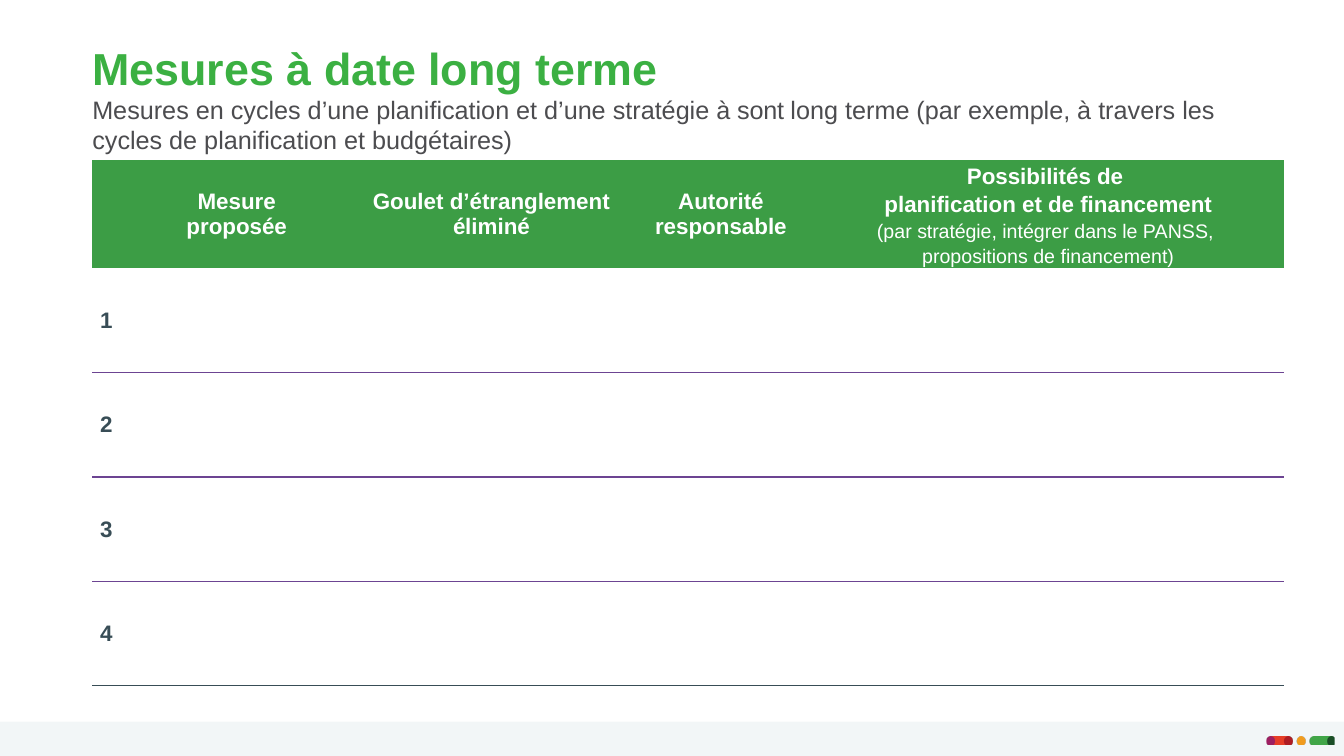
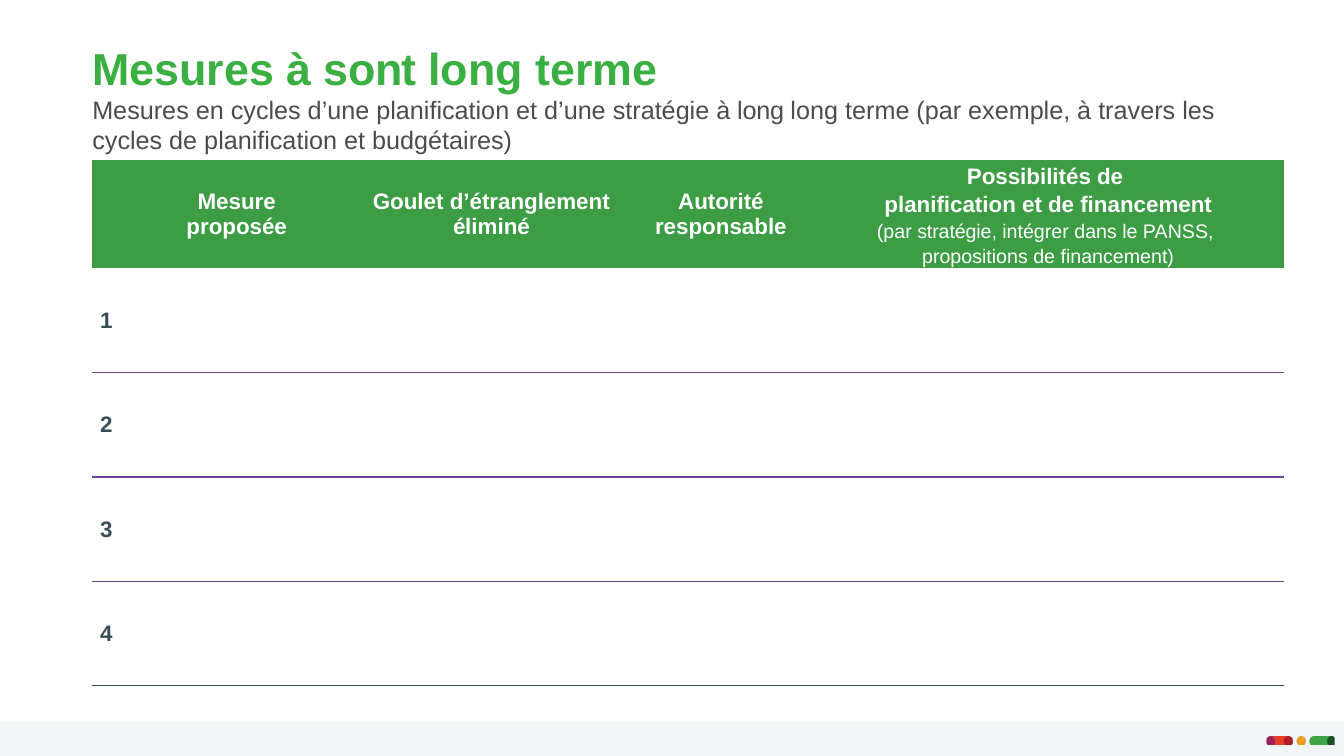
date: date -> sont
à sont: sont -> long
